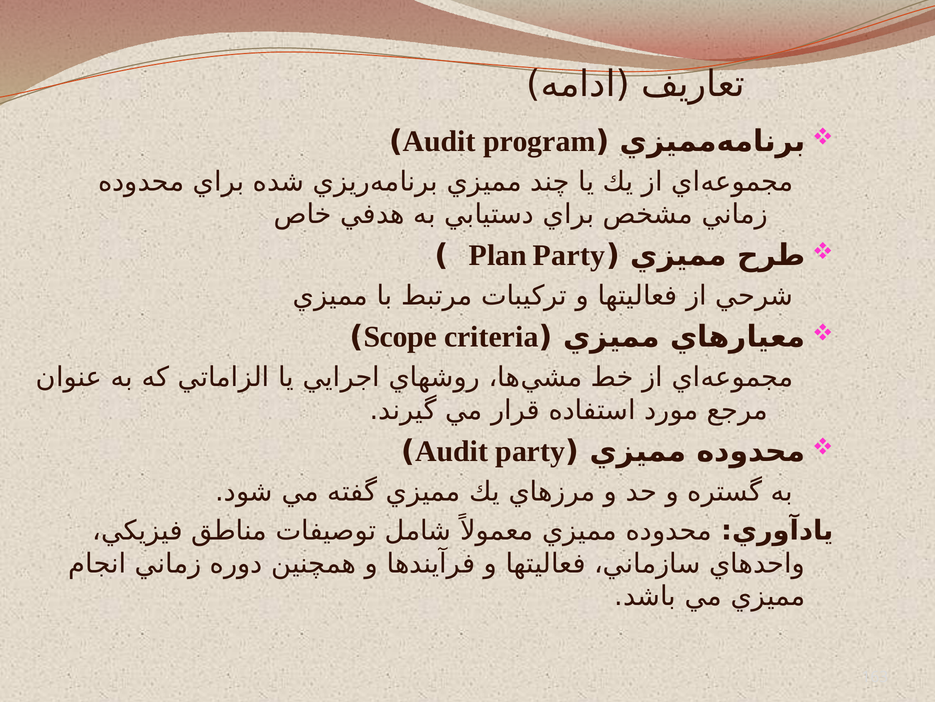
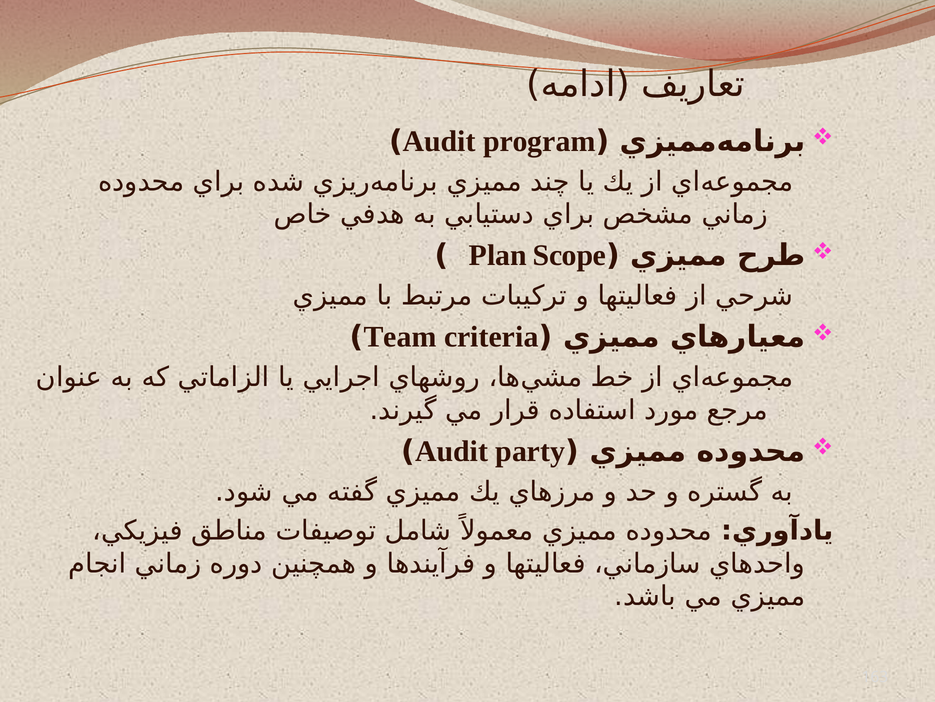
Plan Party: Party -> Scope
Scope: Scope -> Team
